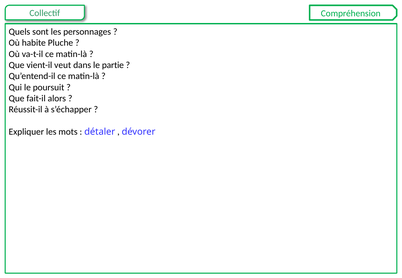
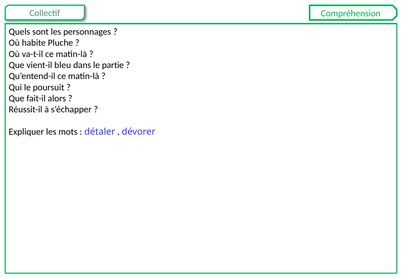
veut: veut -> bleu
